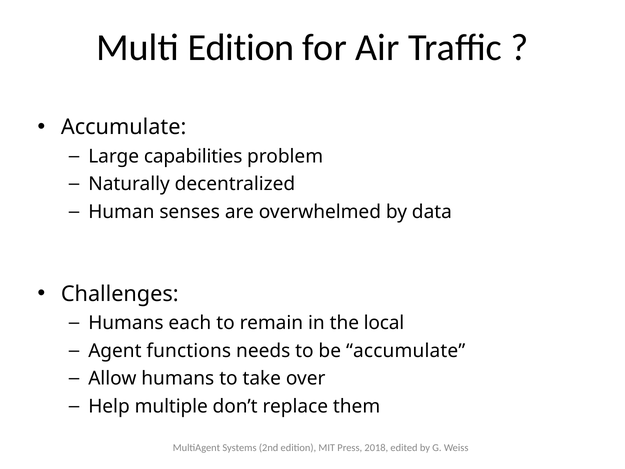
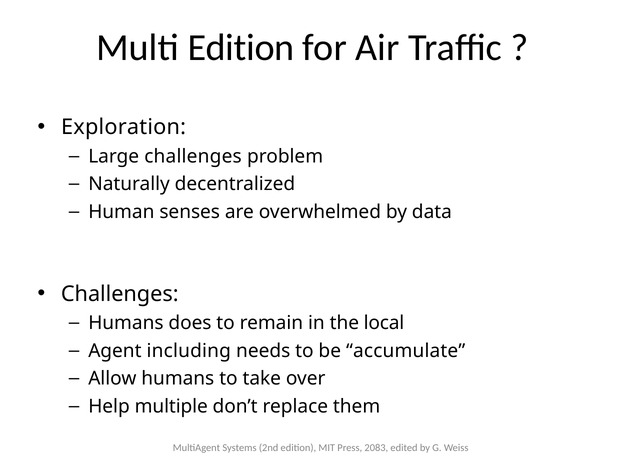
Accumulate at (124, 127): Accumulate -> Exploration
Large capabilities: capabilities -> challenges
each: each -> does
functions: functions -> including
2018: 2018 -> 2083
